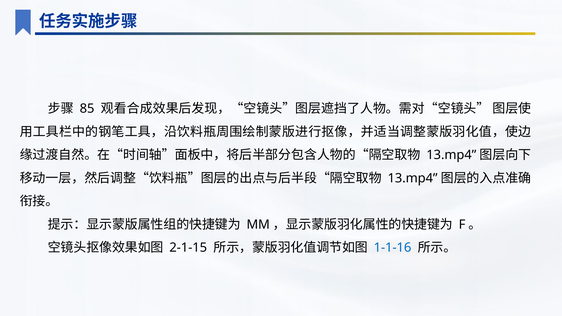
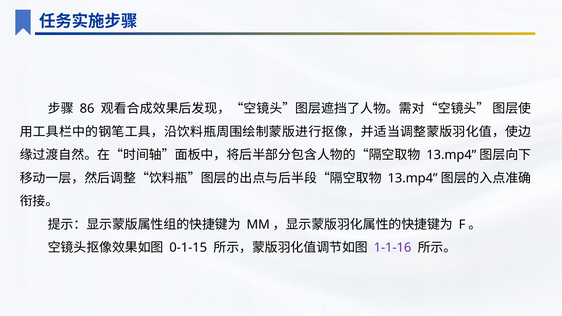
85: 85 -> 86
2-1-15: 2-1-15 -> 0-1-15
1-1-16 colour: blue -> purple
